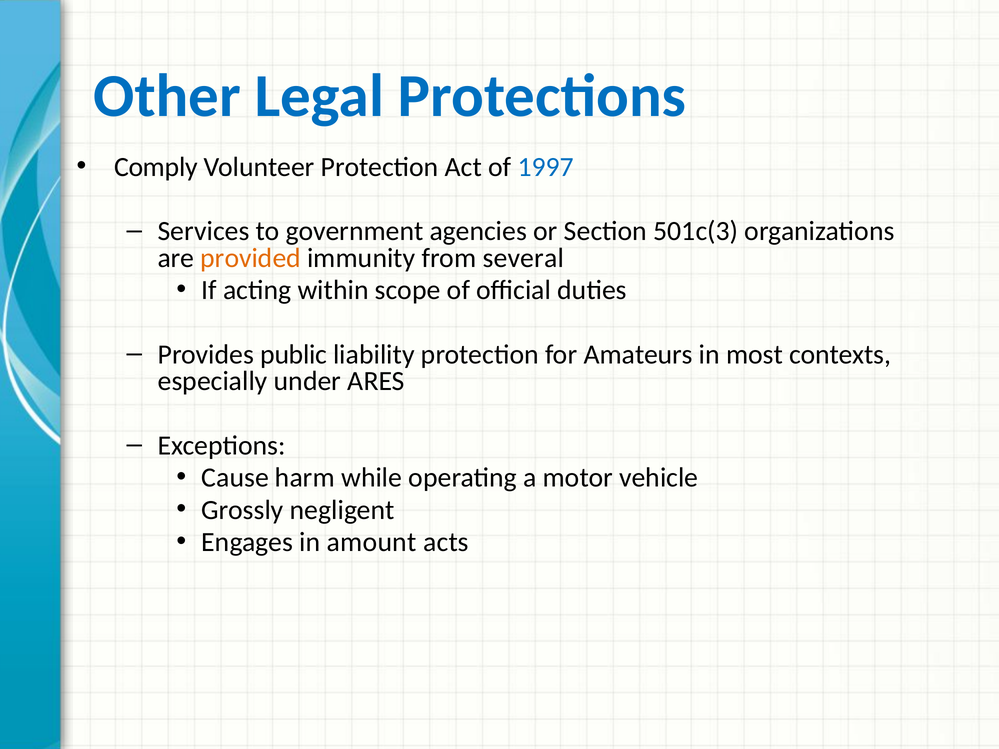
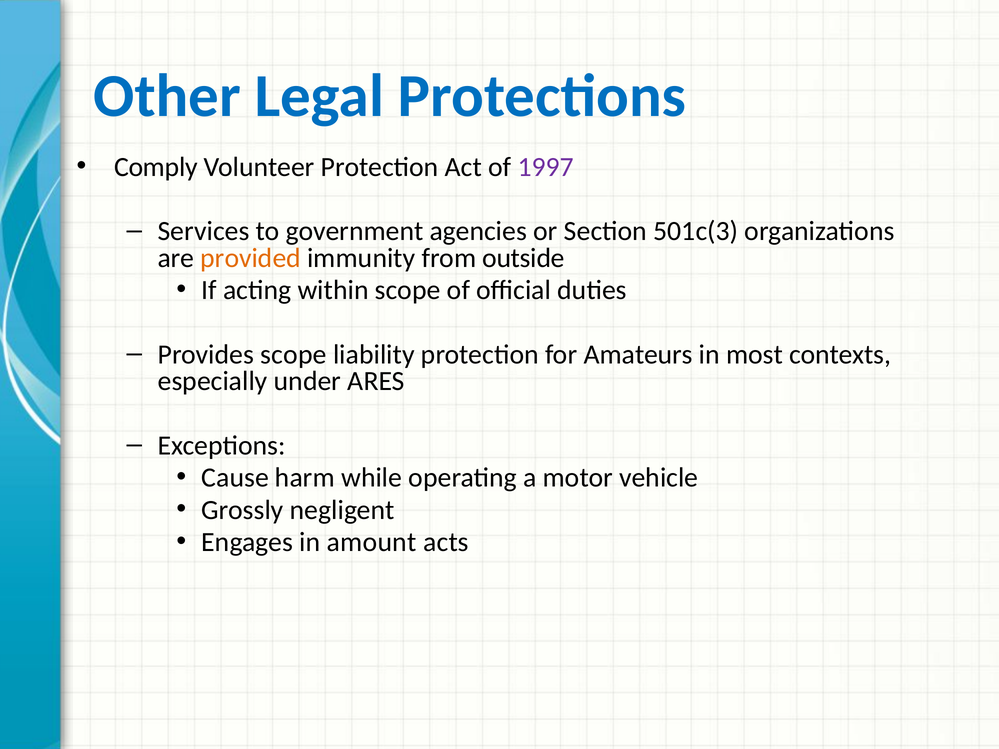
1997 colour: blue -> purple
several: several -> outside
Provides public: public -> scope
